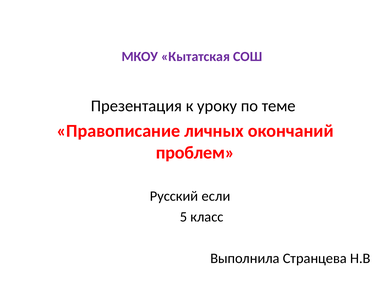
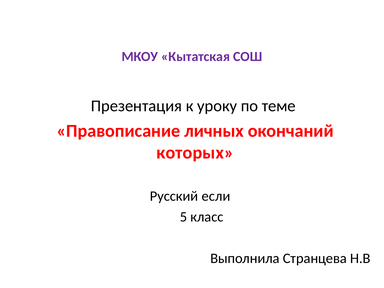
проблем: проблем -> которых
